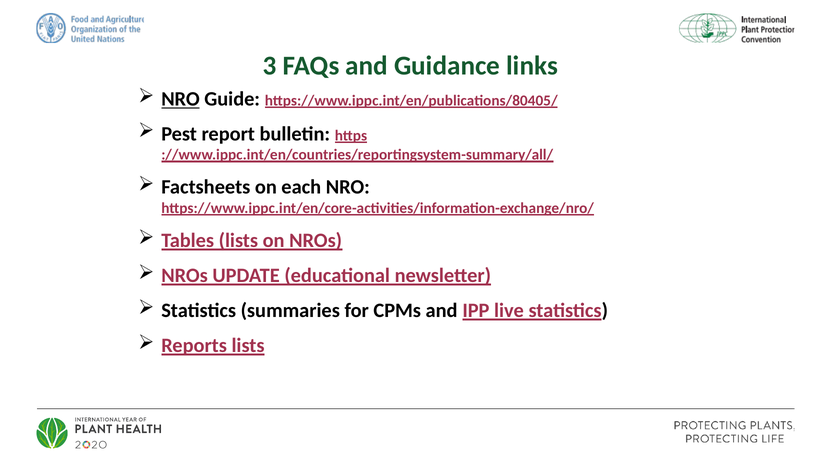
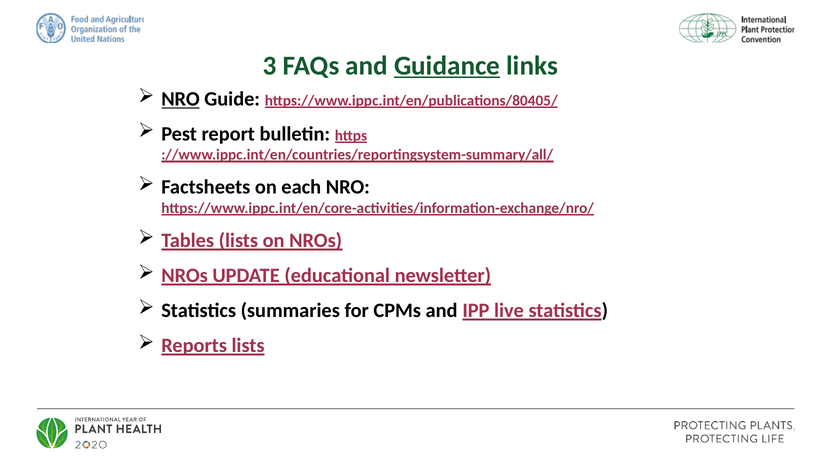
Guidance underline: none -> present
